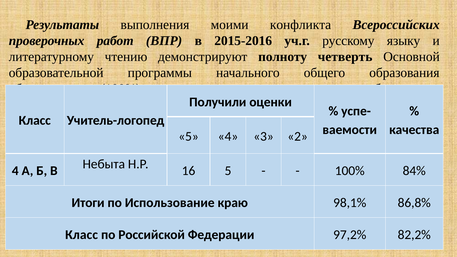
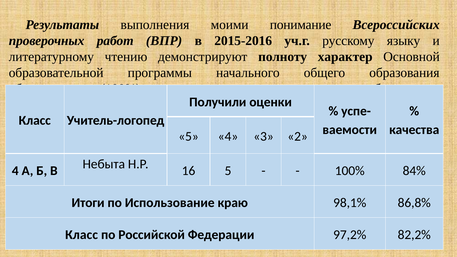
конфликта: конфликта -> понимание
четверть: четверть -> характер
